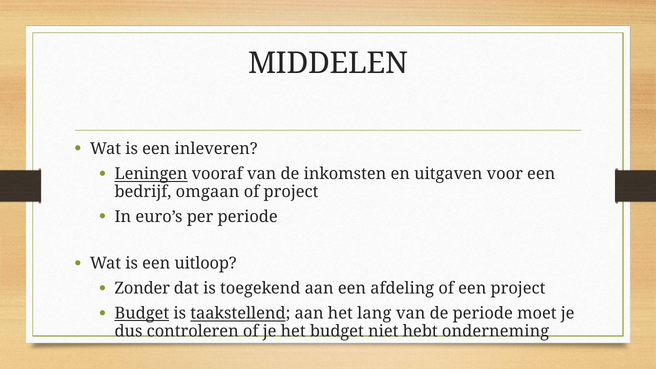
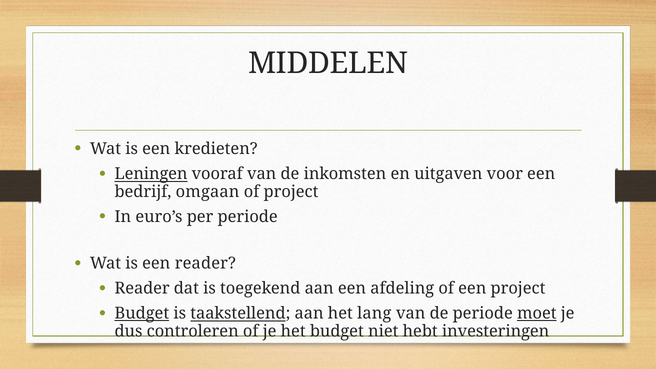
inleveren: inleveren -> kredieten
een uitloop: uitloop -> reader
Zonder at (142, 288): Zonder -> Reader
moet underline: none -> present
onderneming: onderneming -> investeringen
